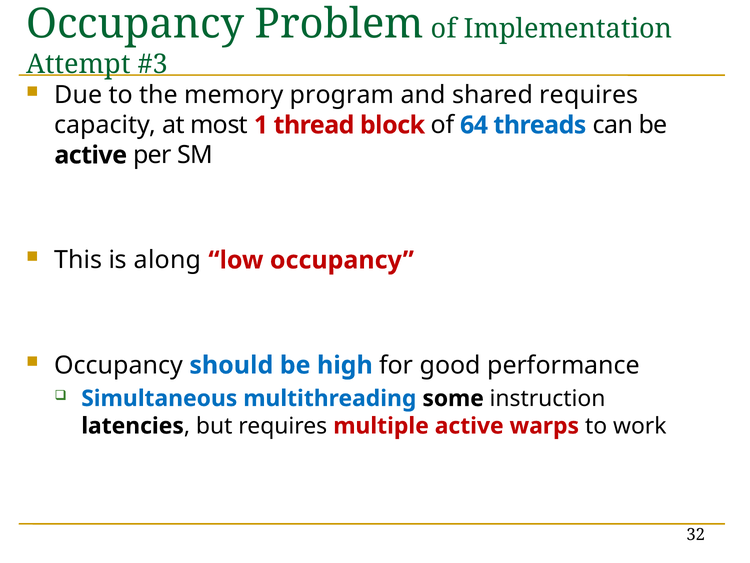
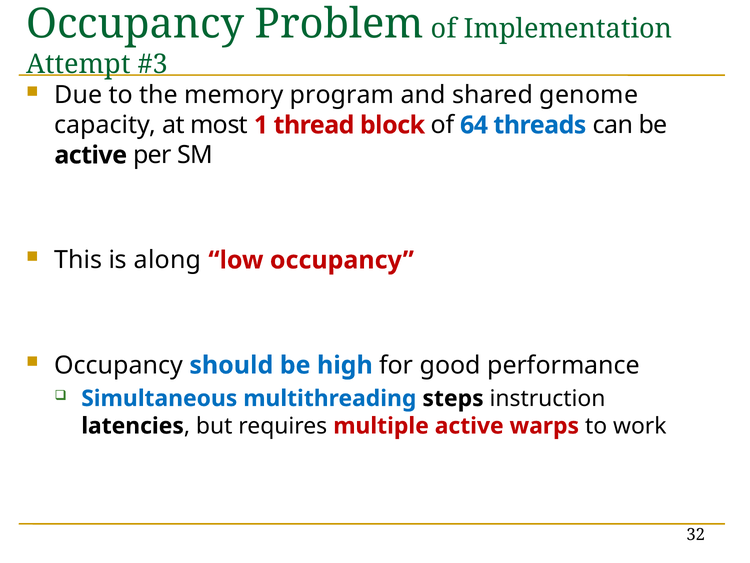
shared requires: requires -> genome
some: some -> steps
